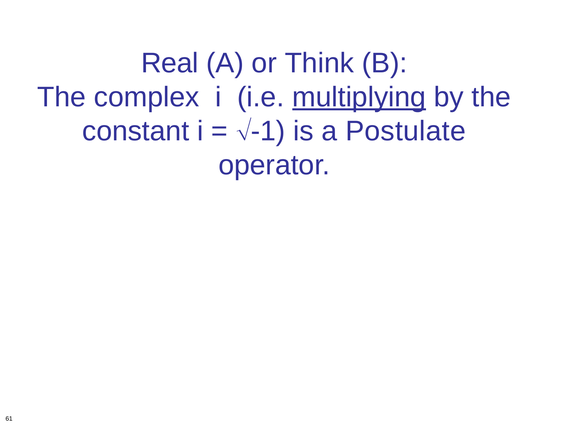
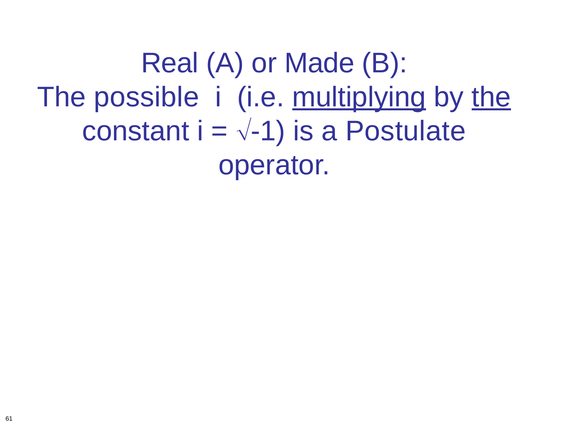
Think: Think -> Made
complex: complex -> possible
the at (491, 97) underline: none -> present
